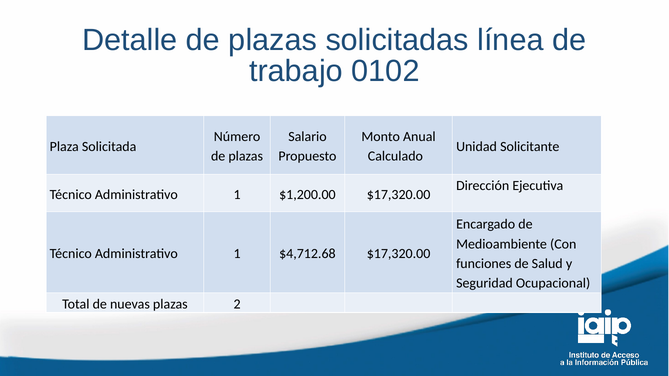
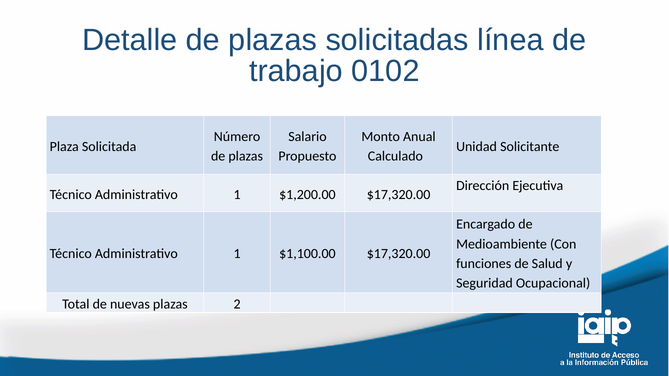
$4,712.68: $4,712.68 -> $1,100.00
